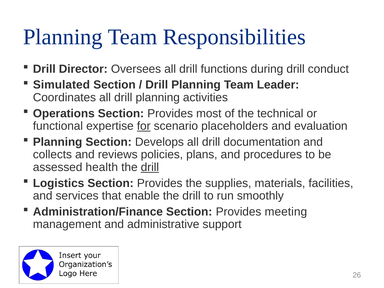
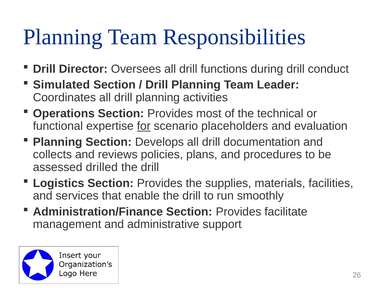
health: health -> drilled
drill at (150, 167) underline: present -> none
meeting: meeting -> facilitate
